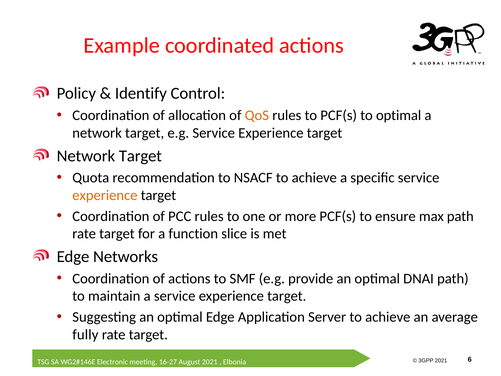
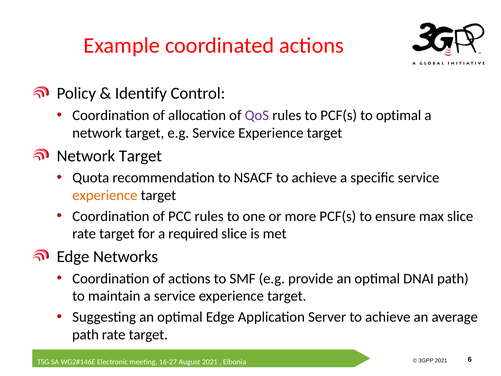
QoS colour: orange -> purple
max path: path -> slice
function: function -> required
fully at (85, 334): fully -> path
